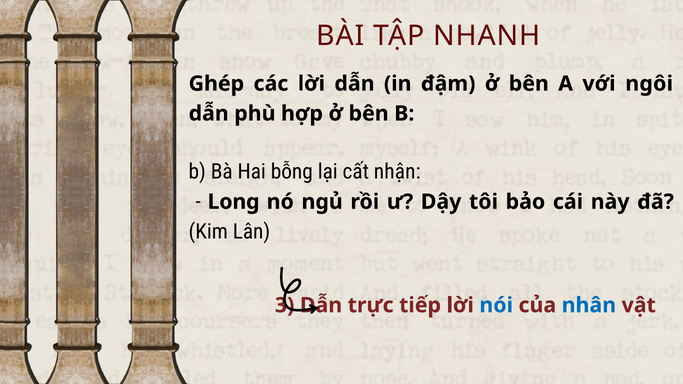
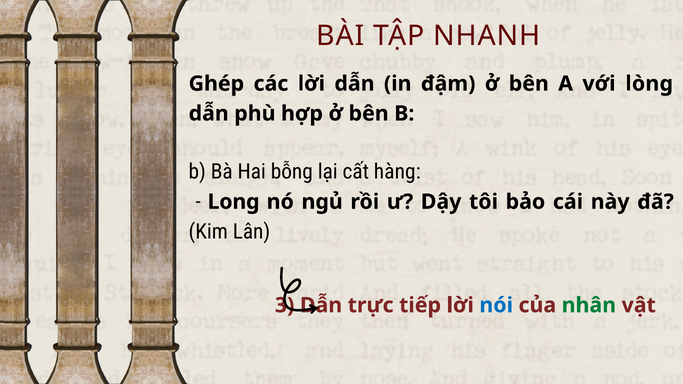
ngôi: ngôi -> lòng
nhận: nhận -> hàng
nhân colour: blue -> green
